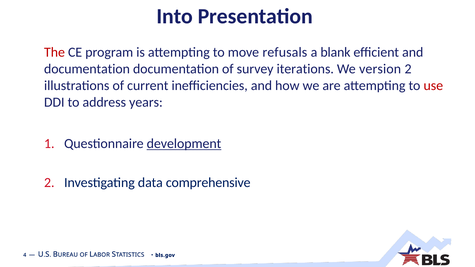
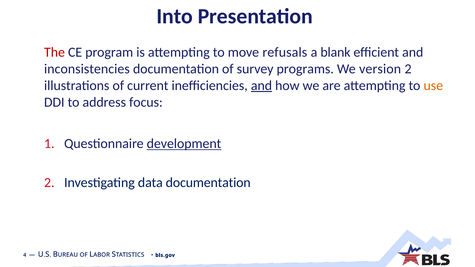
documentation at (87, 69): documentation -> inconsistencies
iterations: iterations -> programs
and at (261, 86) underline: none -> present
use colour: red -> orange
years: years -> focus
data comprehensive: comprehensive -> documentation
